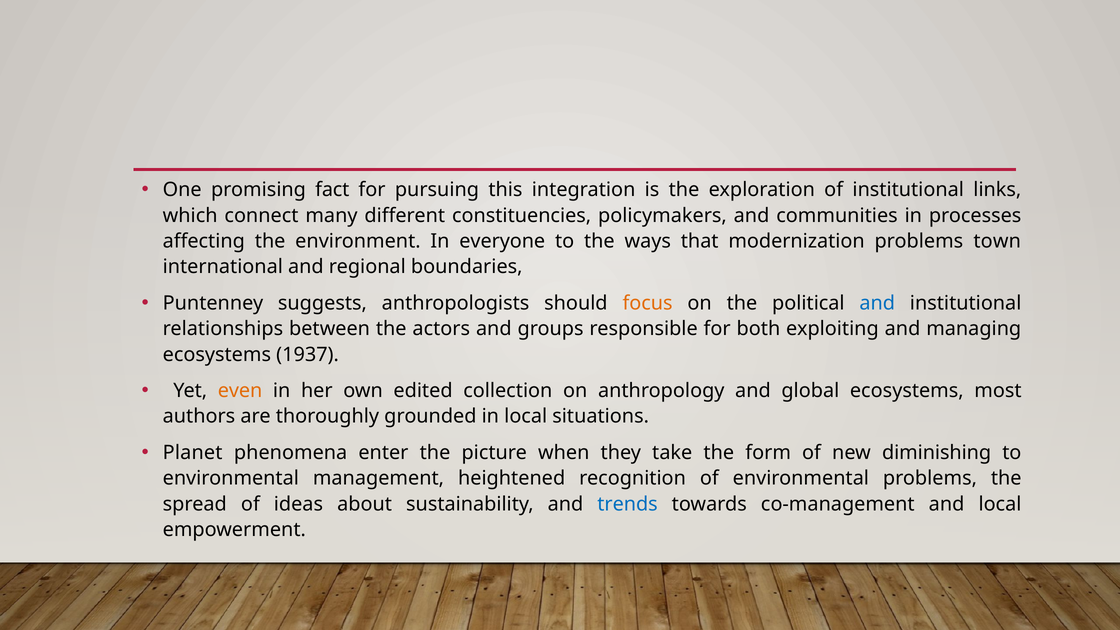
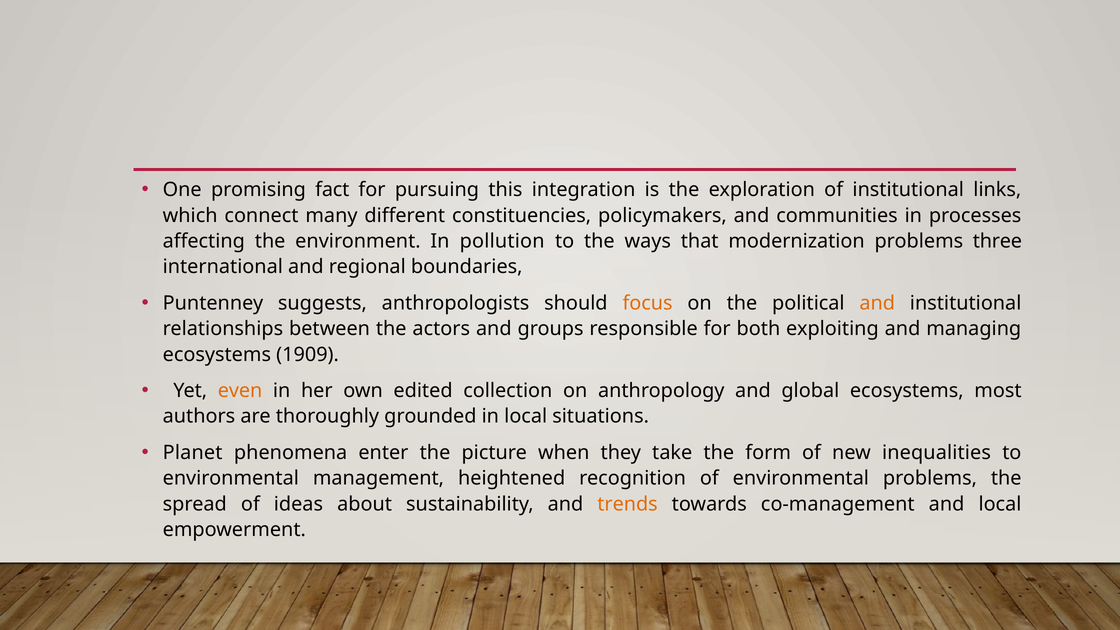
everyone: everyone -> pollution
town: town -> three
and at (877, 303) colour: blue -> orange
1937: 1937 -> 1909
diminishing: diminishing -> inequalities
trends colour: blue -> orange
